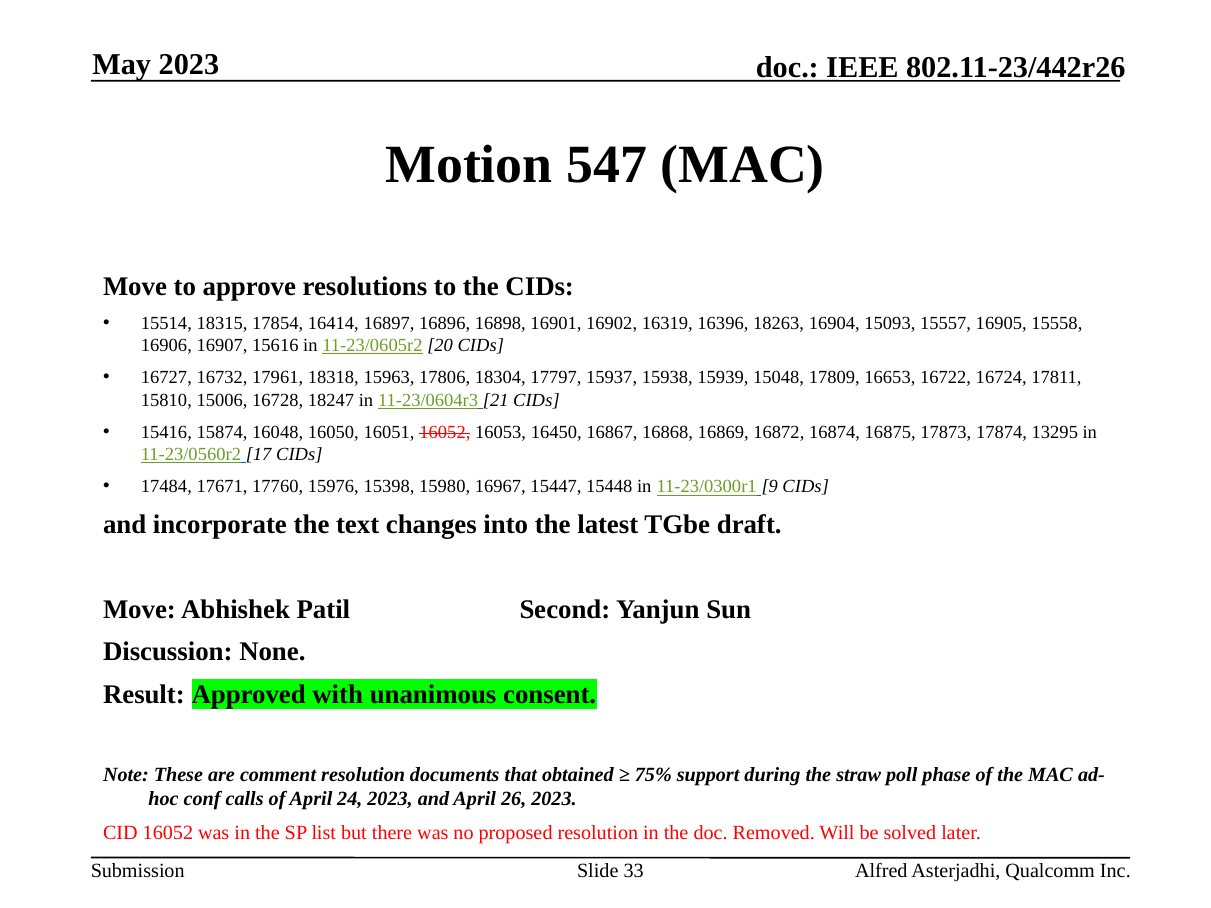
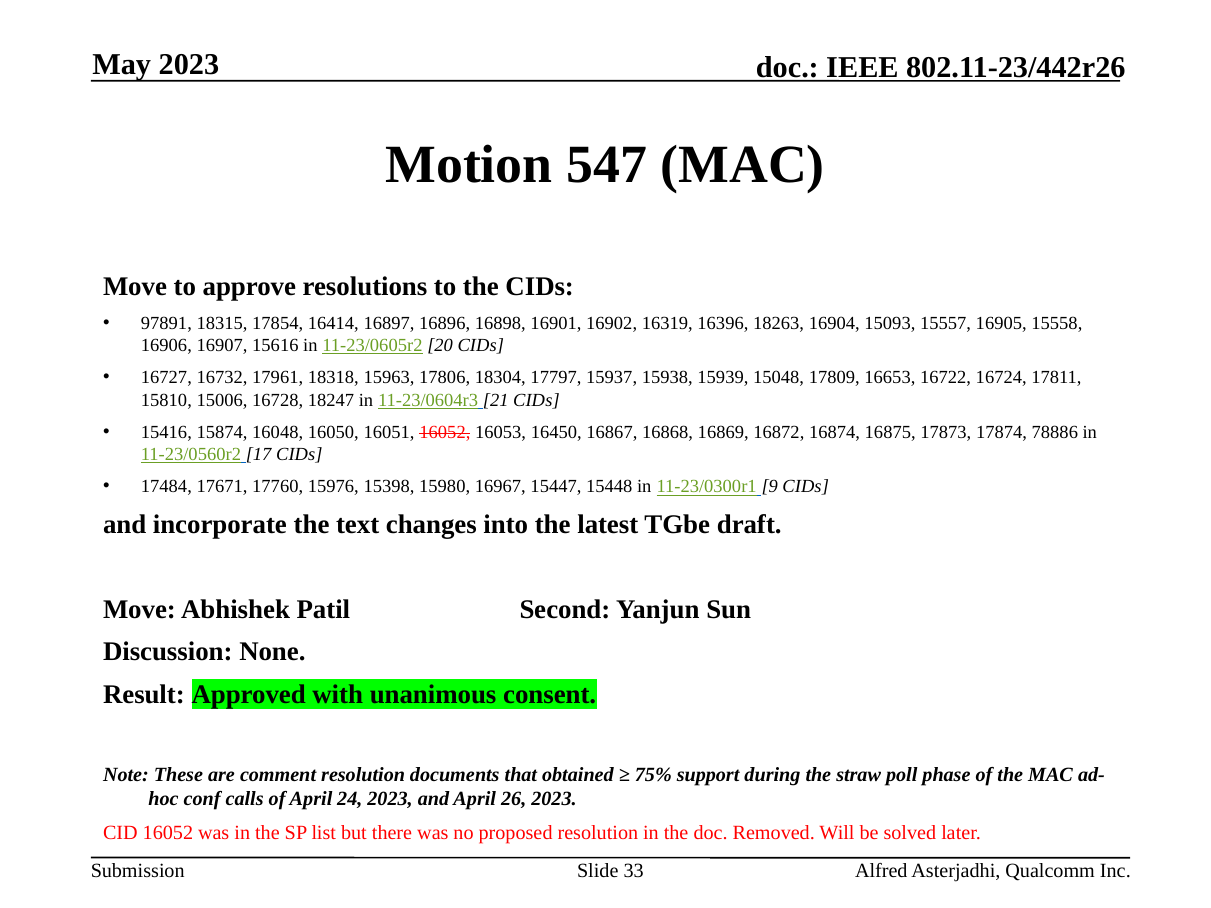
15514: 15514 -> 97891
13295: 13295 -> 78886
